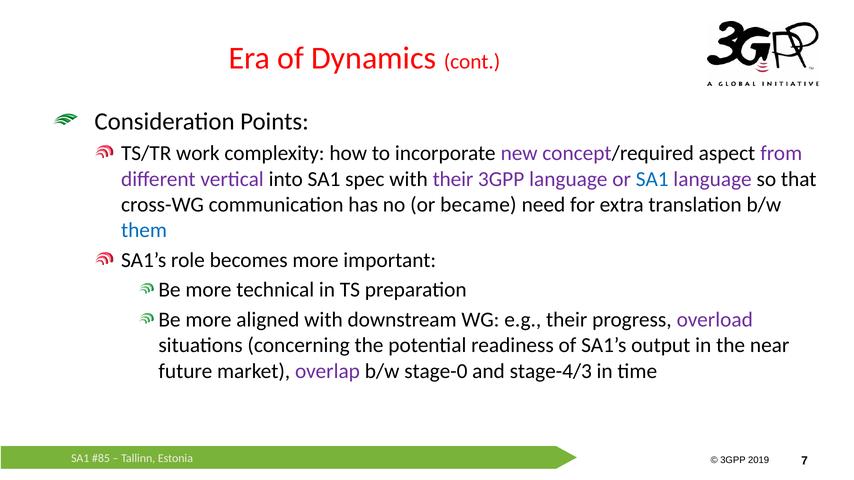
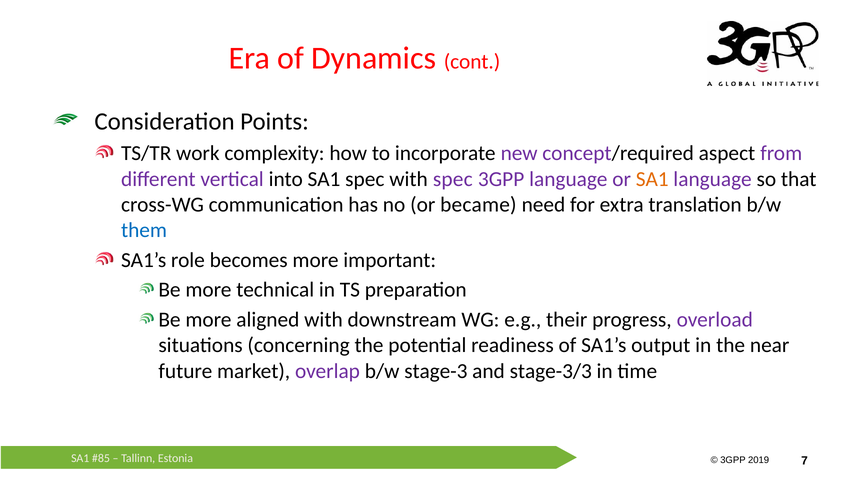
with their: their -> spec
SA1 at (652, 179) colour: blue -> orange
stage-0: stage-0 -> stage-3
stage-4/3: stage-4/3 -> stage-3/3
